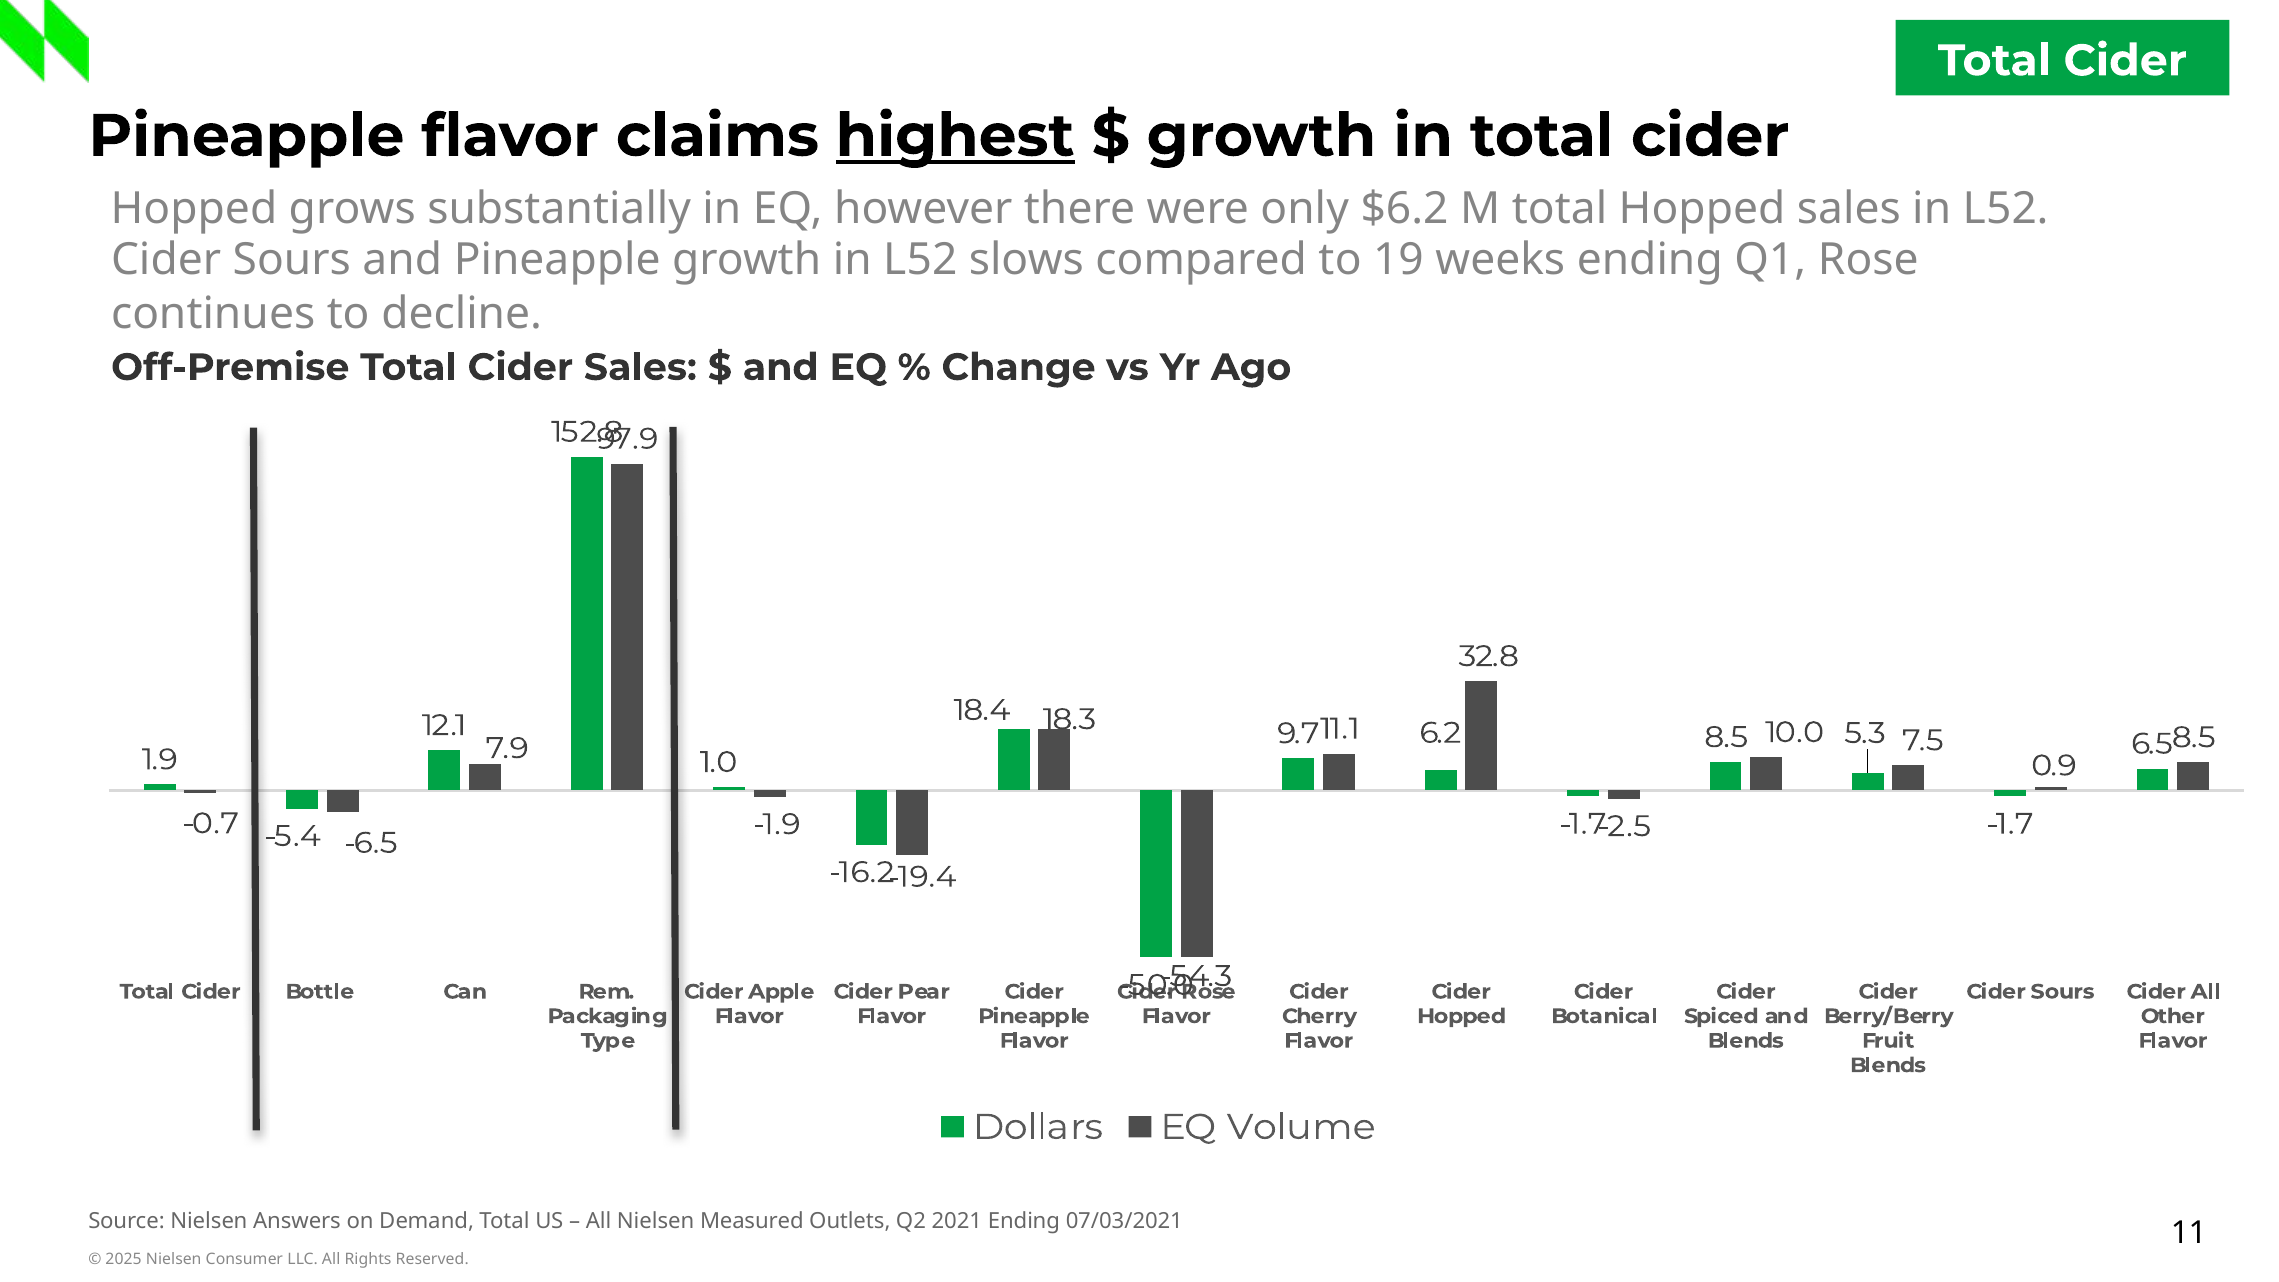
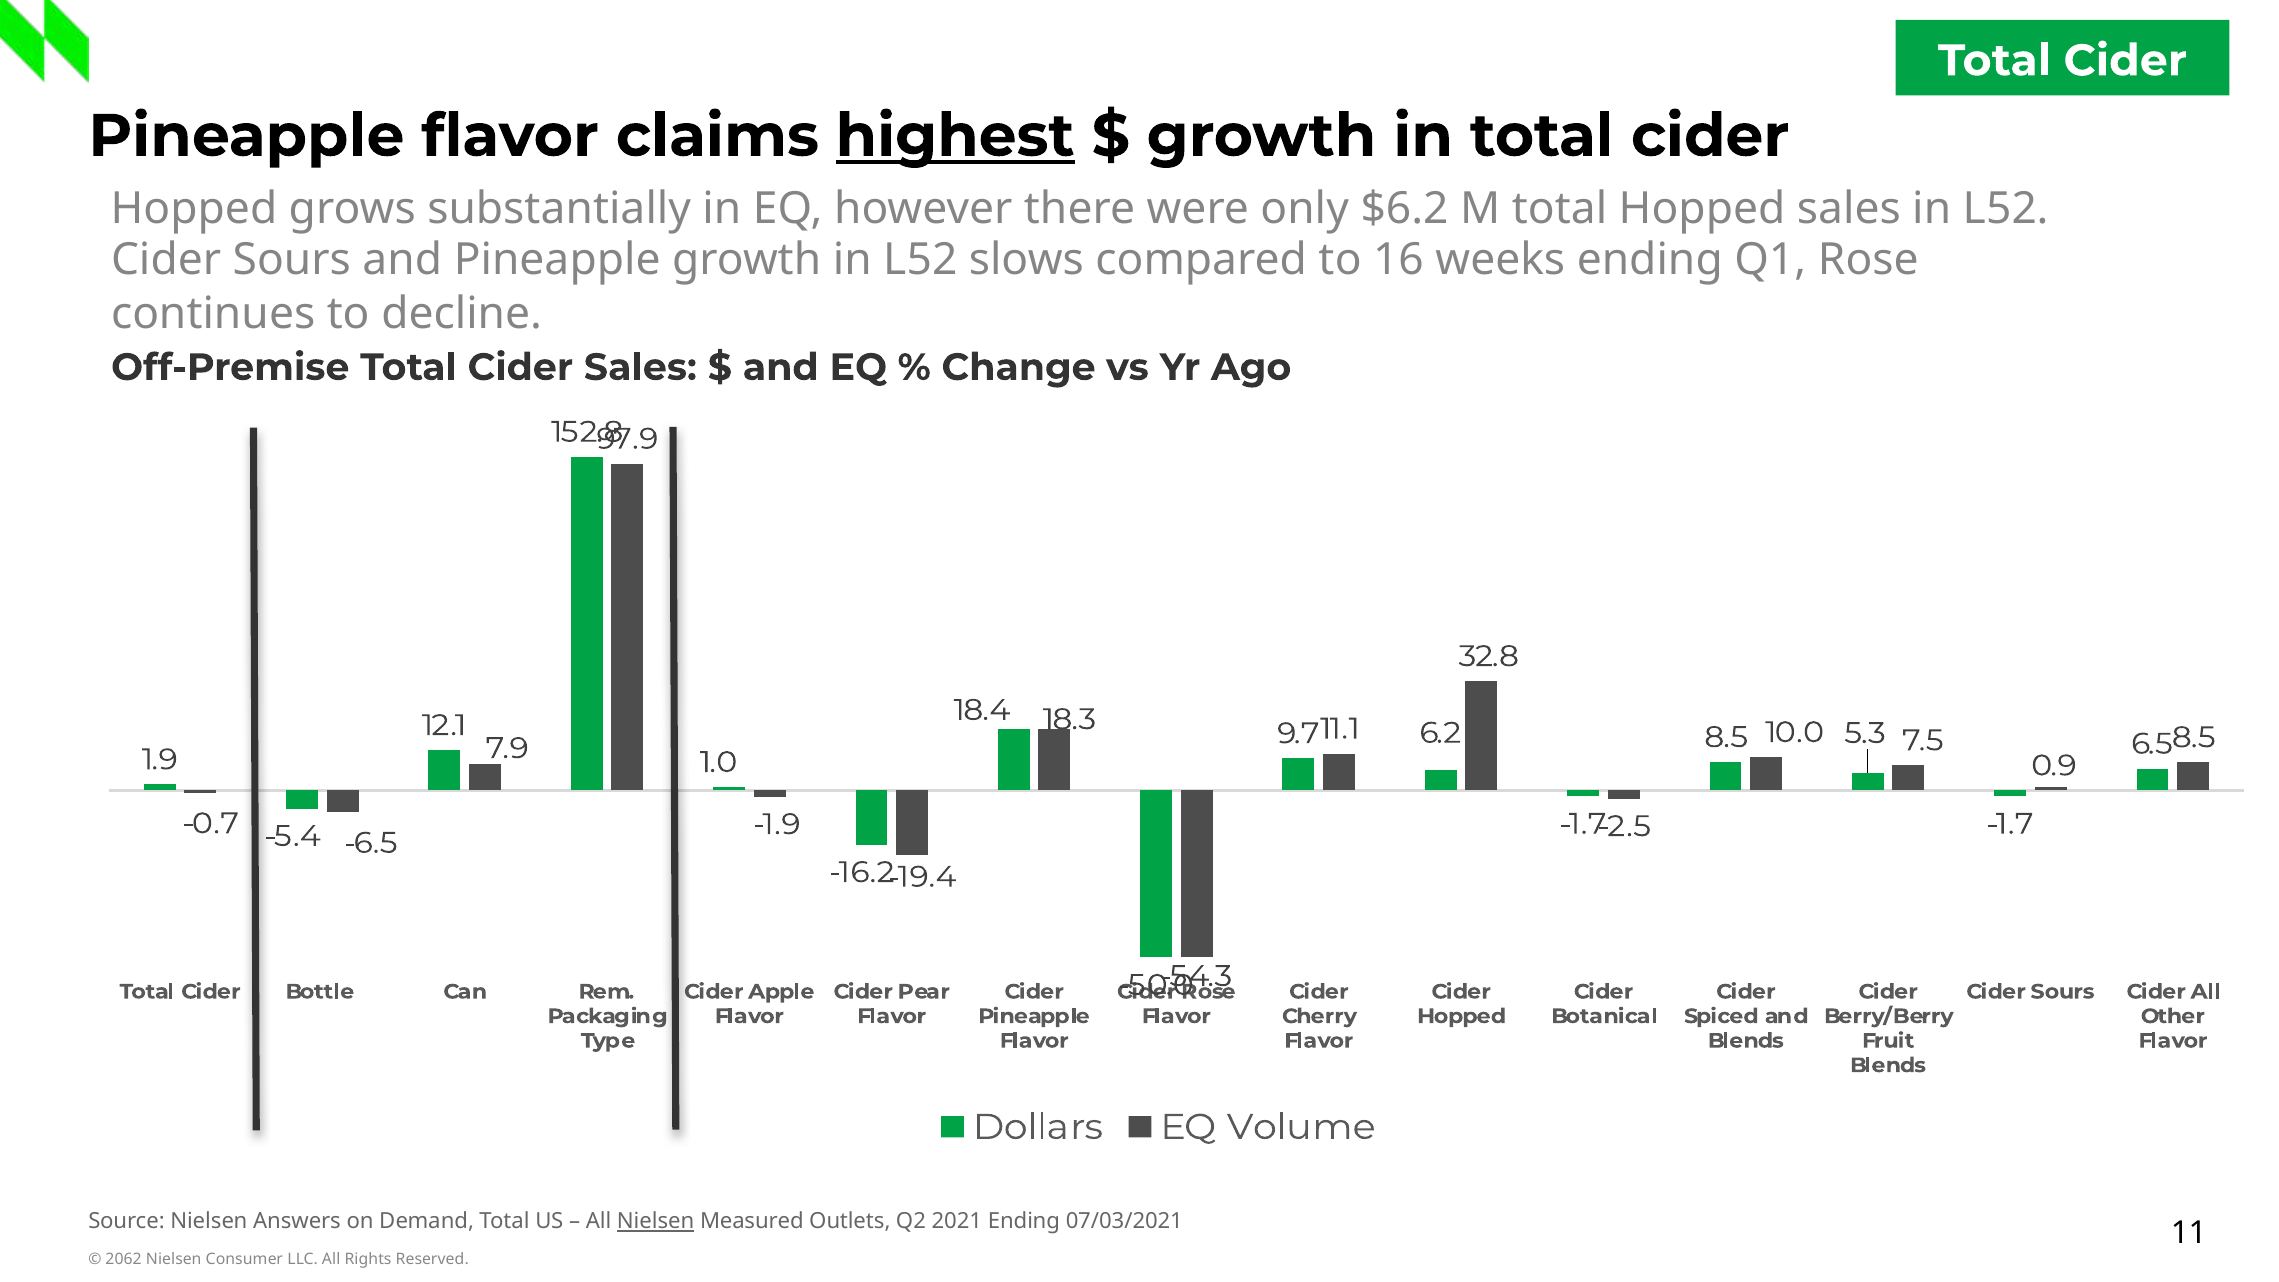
19: 19 -> 16
Nielsen at (656, 1221) underline: none -> present
2025: 2025 -> 2062
